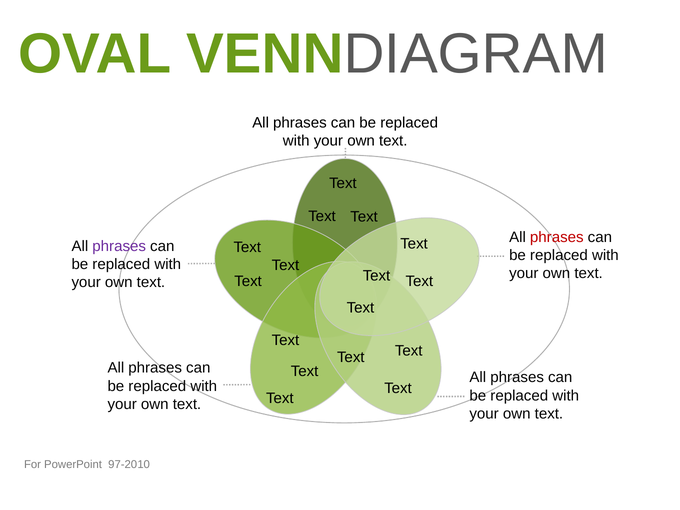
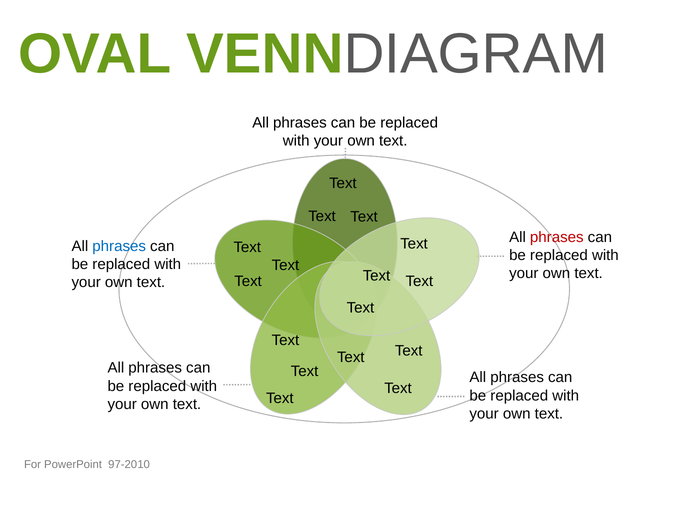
phrases at (119, 246) colour: purple -> blue
